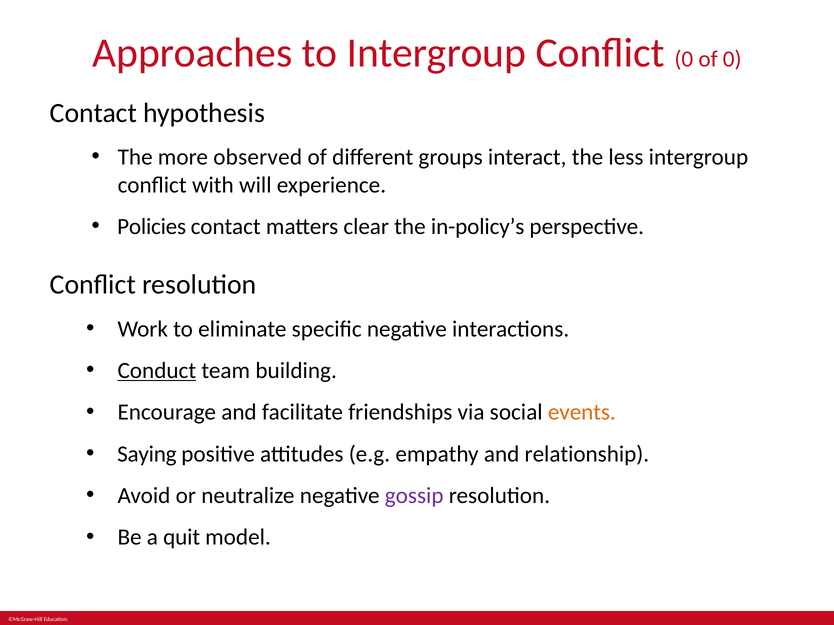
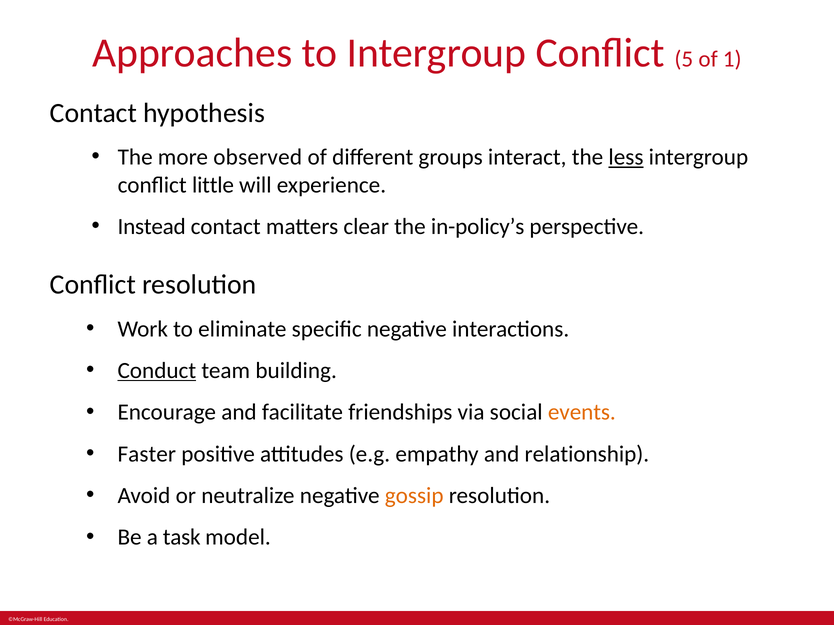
Conflict 0: 0 -> 5
of 0: 0 -> 1
less underline: none -> present
with: with -> little
Policies: Policies -> Instead
Saying: Saying -> Faster
gossip colour: purple -> orange
quit: quit -> task
